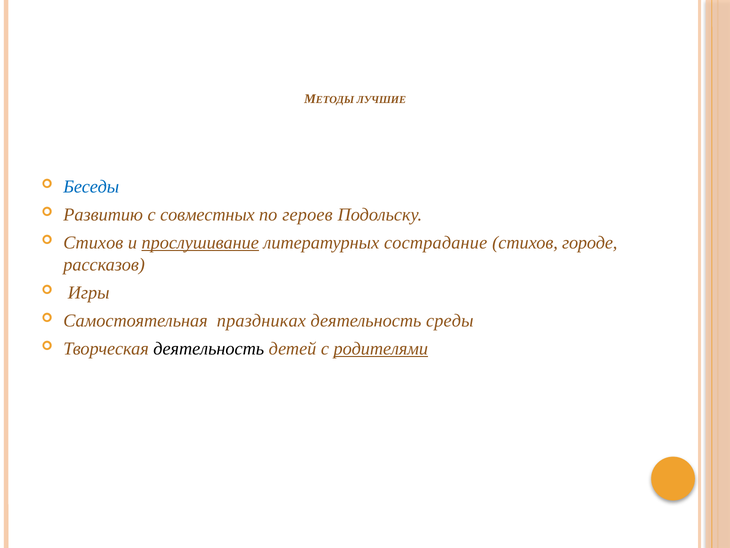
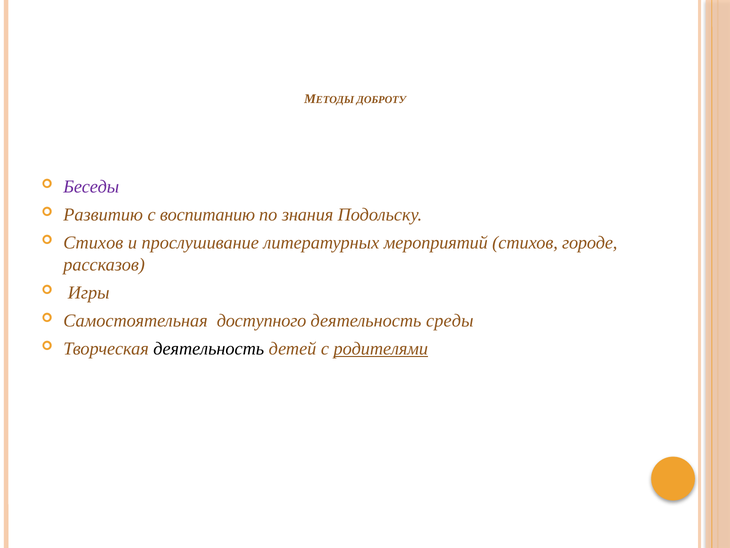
ЛУЧШИЕ: ЛУЧШИЕ -> ДОБРОТУ
Беседы colour: blue -> purple
совместных: совместных -> воспитанию
героев: героев -> знания
прослушивание underline: present -> none
сострадание: сострадание -> мероприятий
праздниках: праздниках -> доступного
